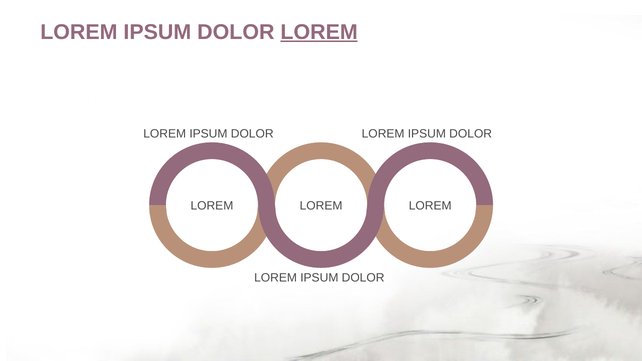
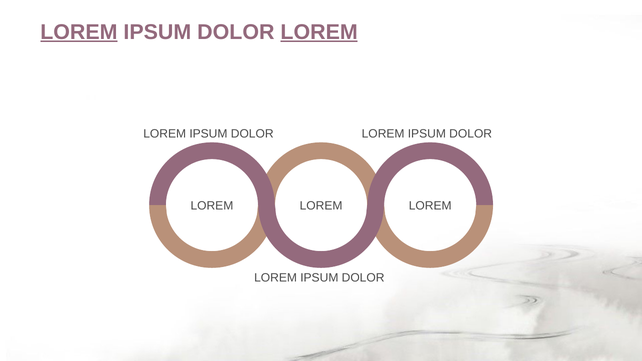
LOREM at (79, 32) underline: none -> present
